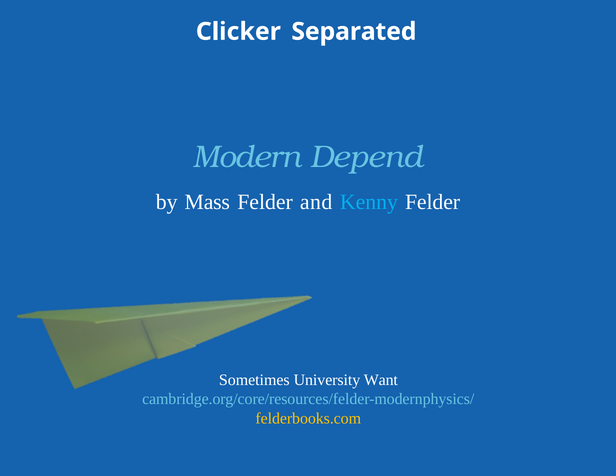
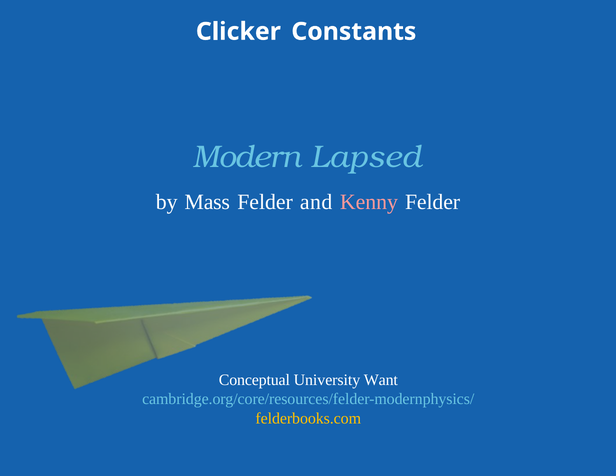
Separated: Separated -> Constants
Depend: Depend -> Lapsed
Kenny colour: light blue -> pink
Sometimes: Sometimes -> Conceptual
